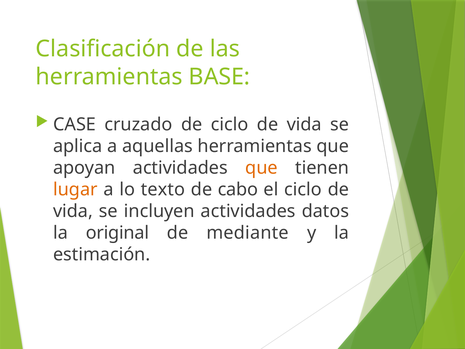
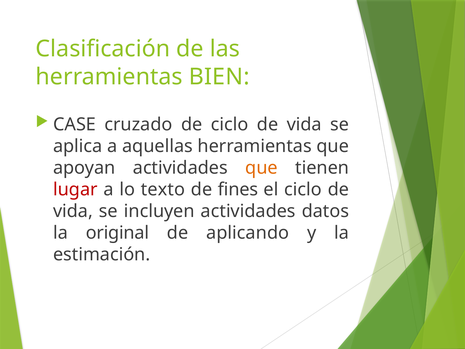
BASE: BASE -> BIEN
lugar colour: orange -> red
cabo: cabo -> fines
mediante: mediante -> aplicando
